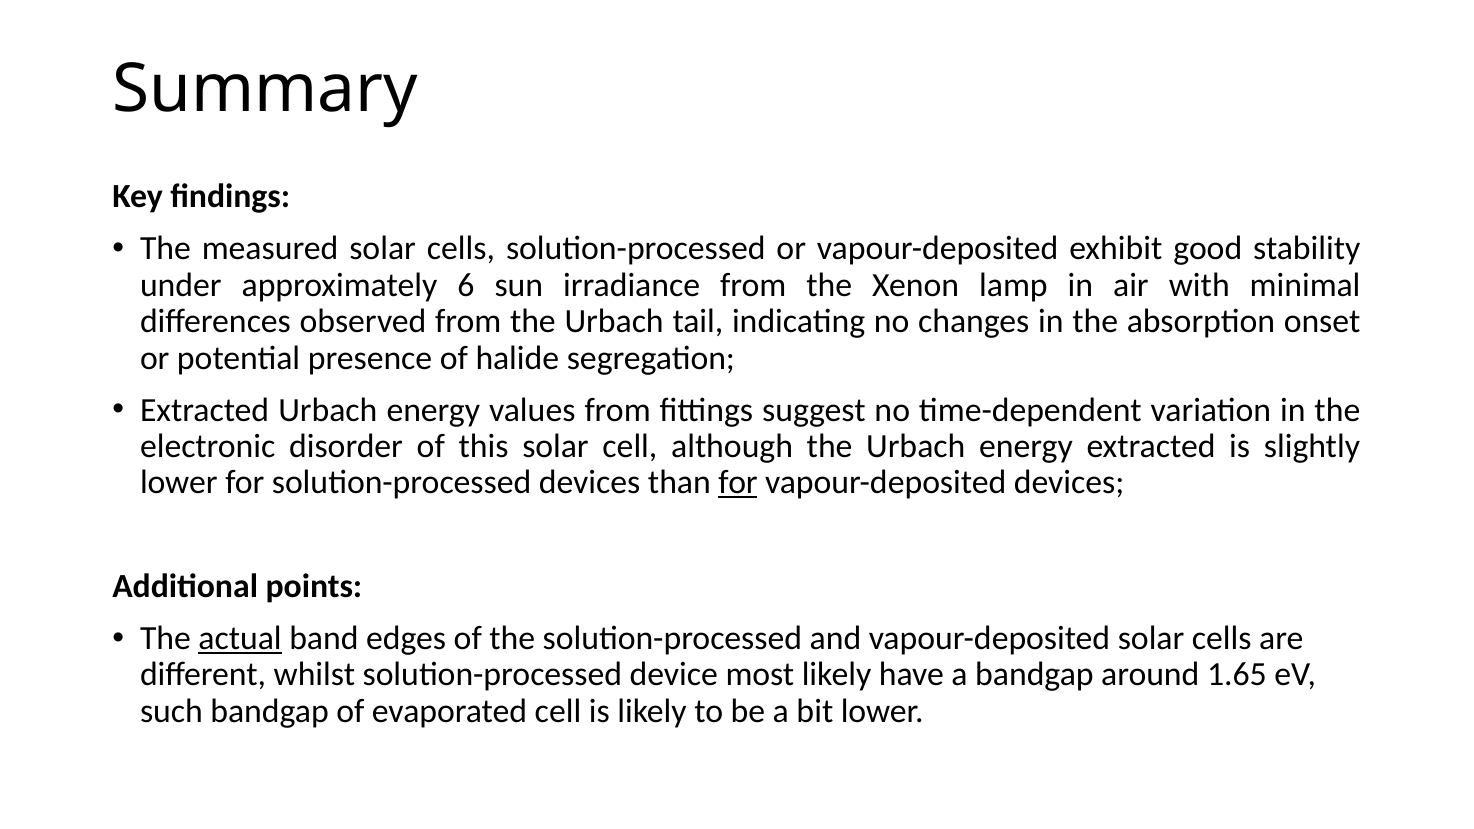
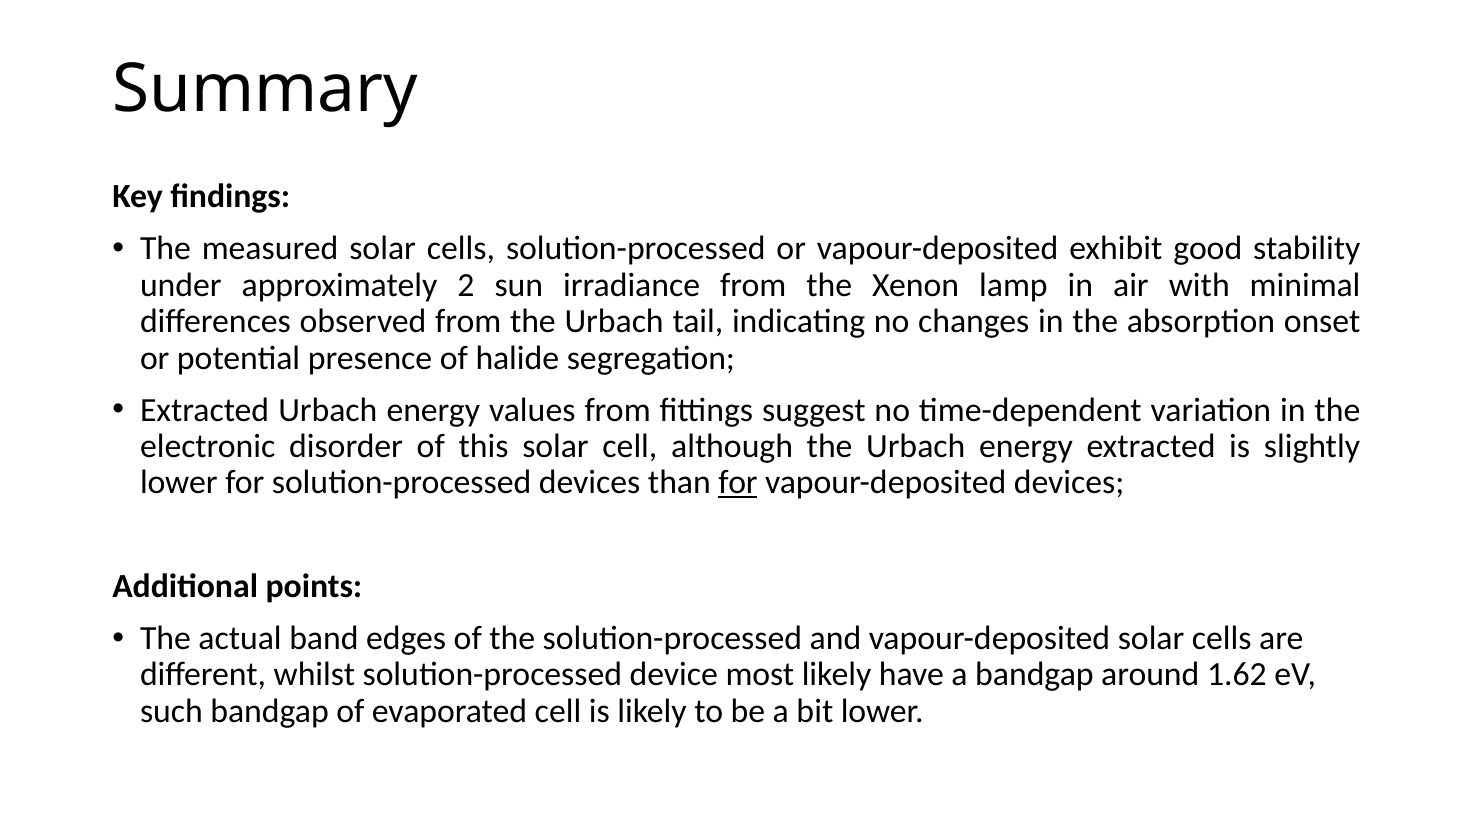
6: 6 -> 2
actual underline: present -> none
1.65: 1.65 -> 1.62
